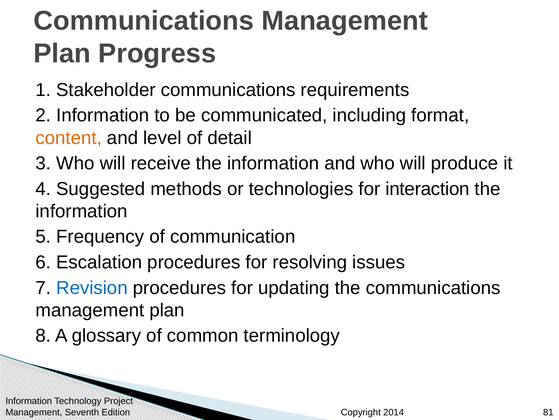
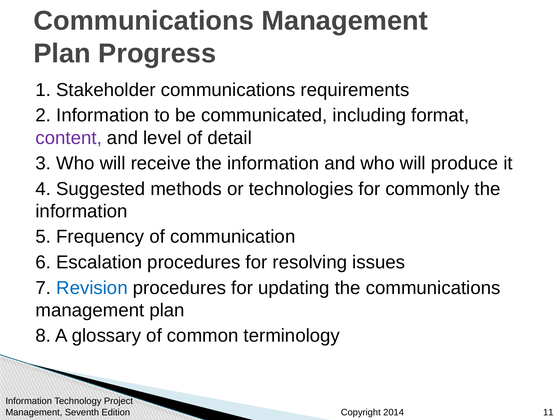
content colour: orange -> purple
interaction: interaction -> commonly
81: 81 -> 11
